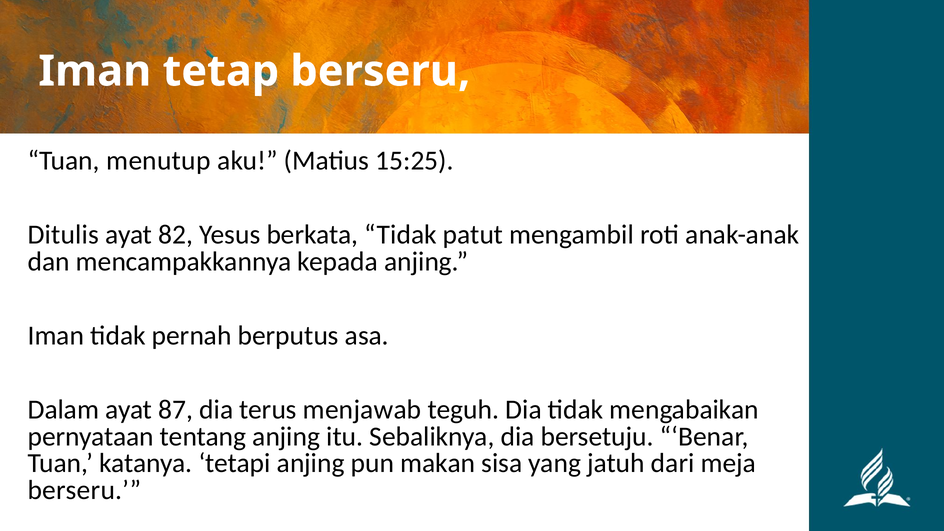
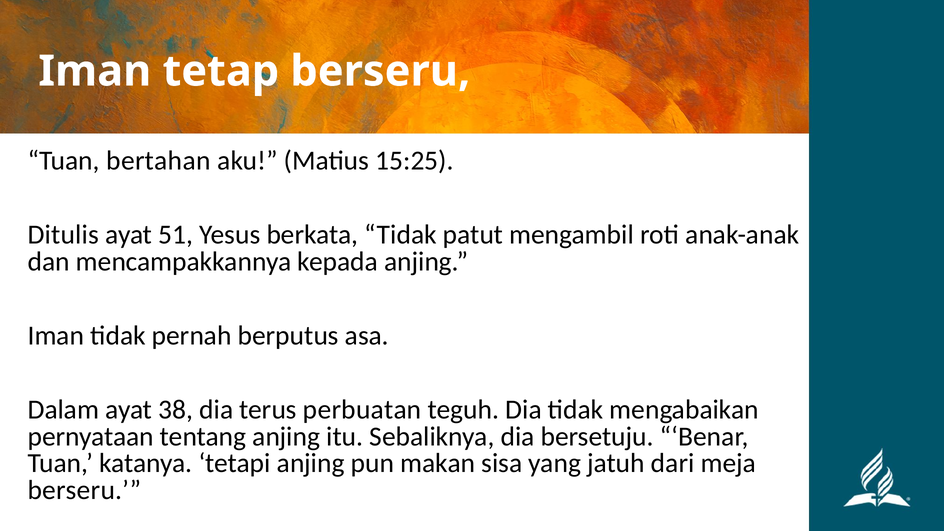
menutup: menutup -> bertahan
82: 82 -> 51
87: 87 -> 38
menjawab: menjawab -> perbuatan
